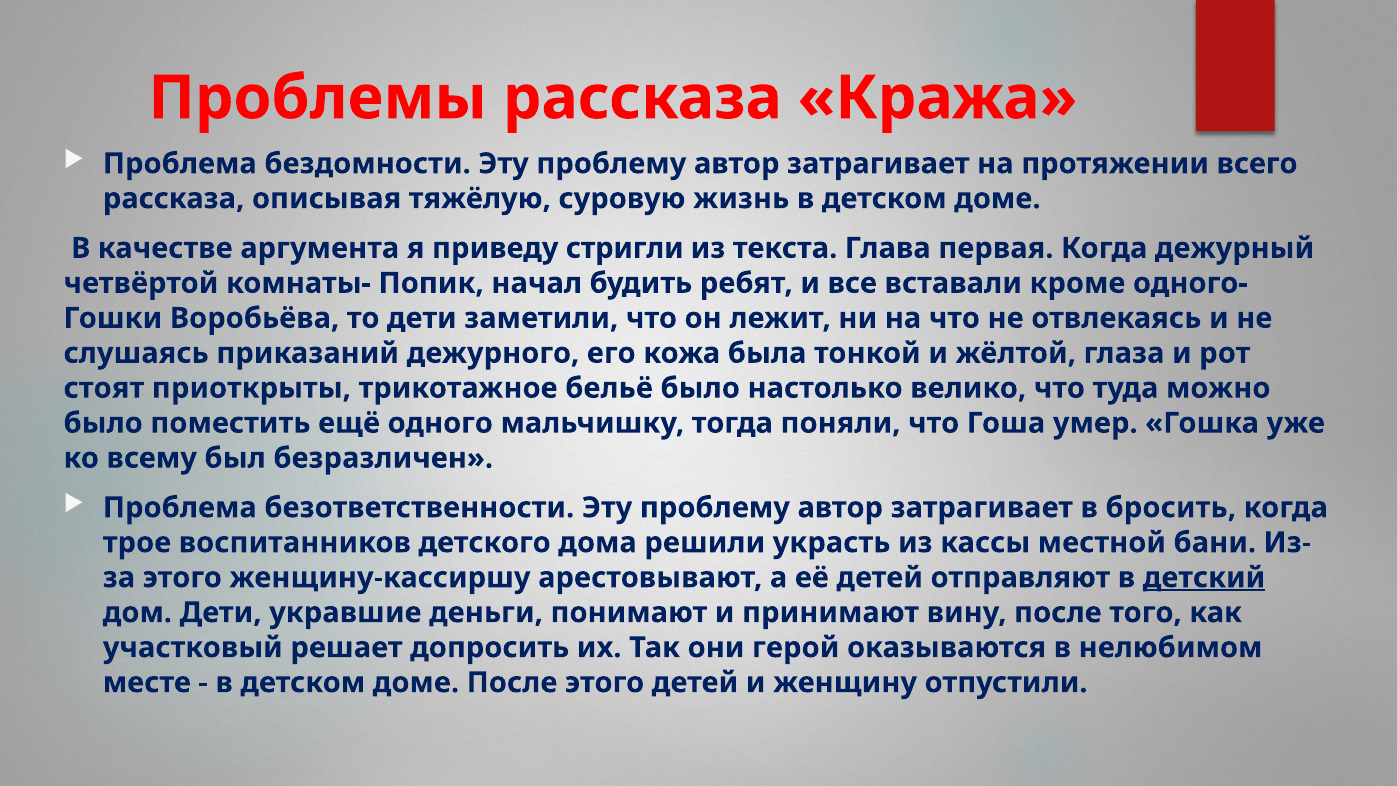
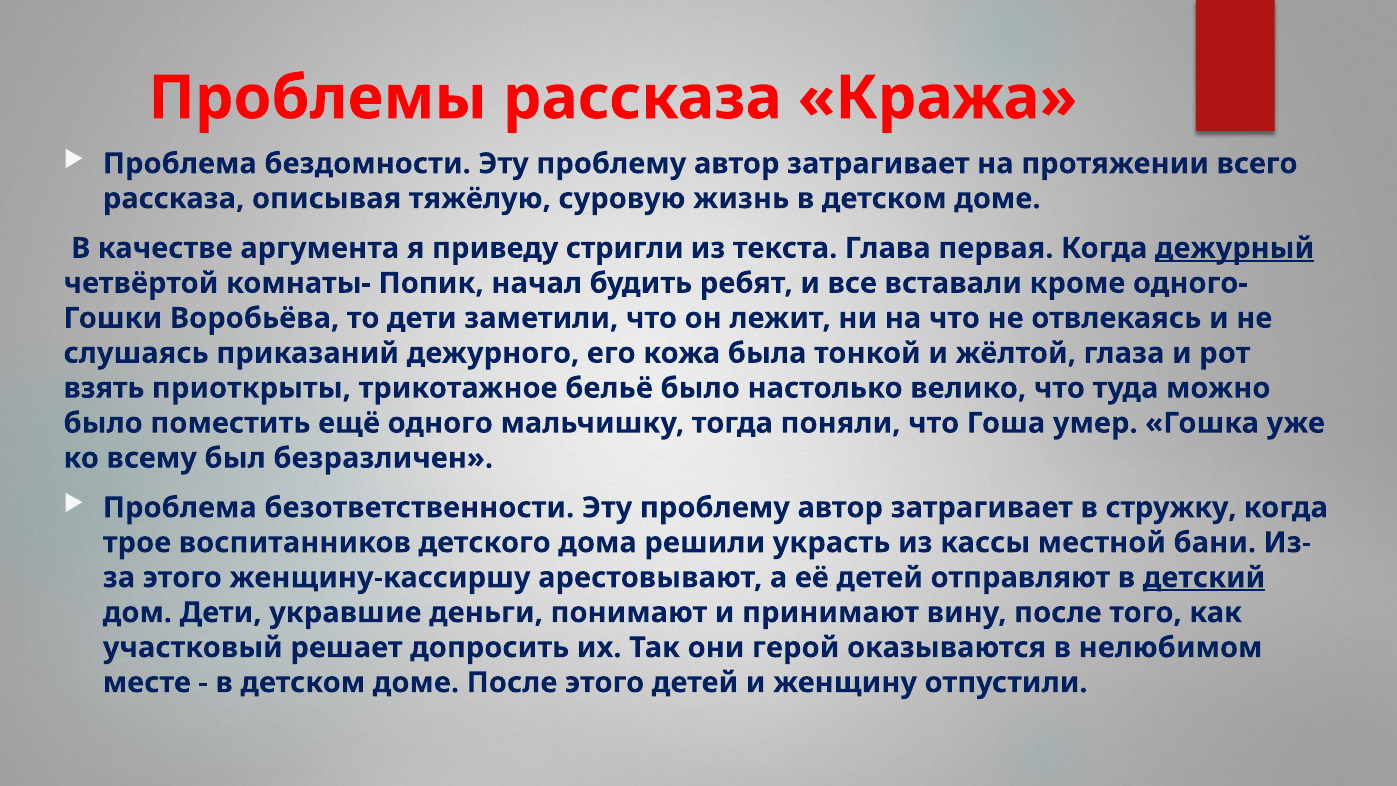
дежурный underline: none -> present
стоят: стоят -> взять
бросить: бросить -> стружку
